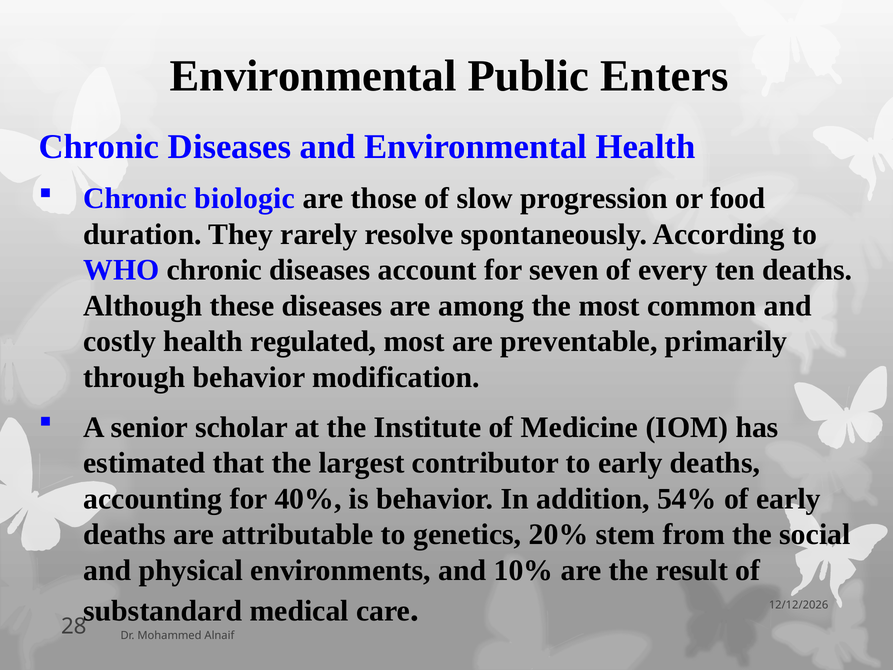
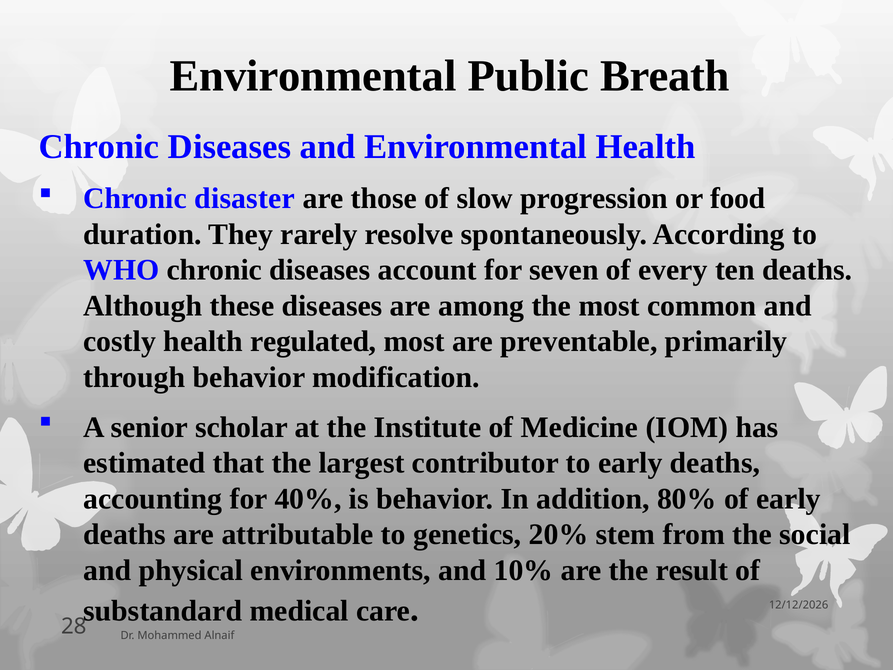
Enters: Enters -> Breath
biologic: biologic -> disaster
54%: 54% -> 80%
